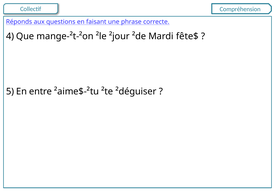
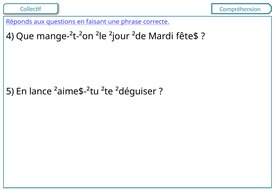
entre: entre -> lance
